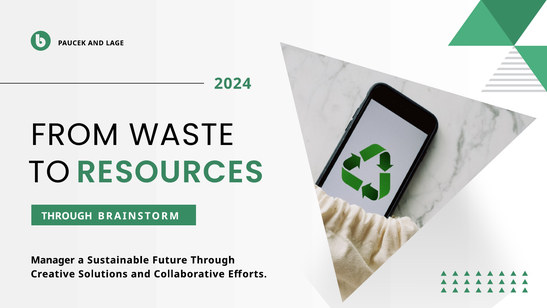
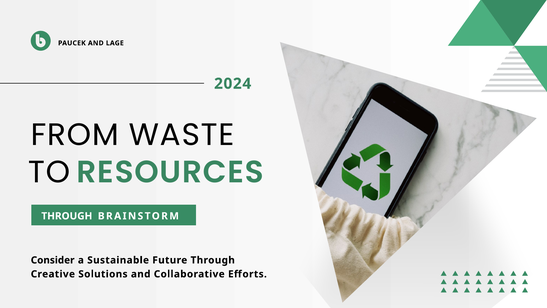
Manager: Manager -> Consider
